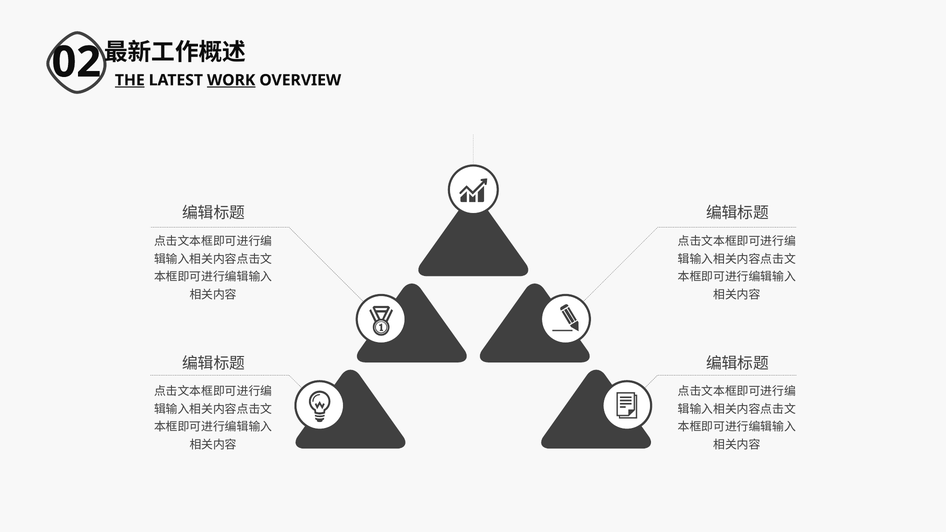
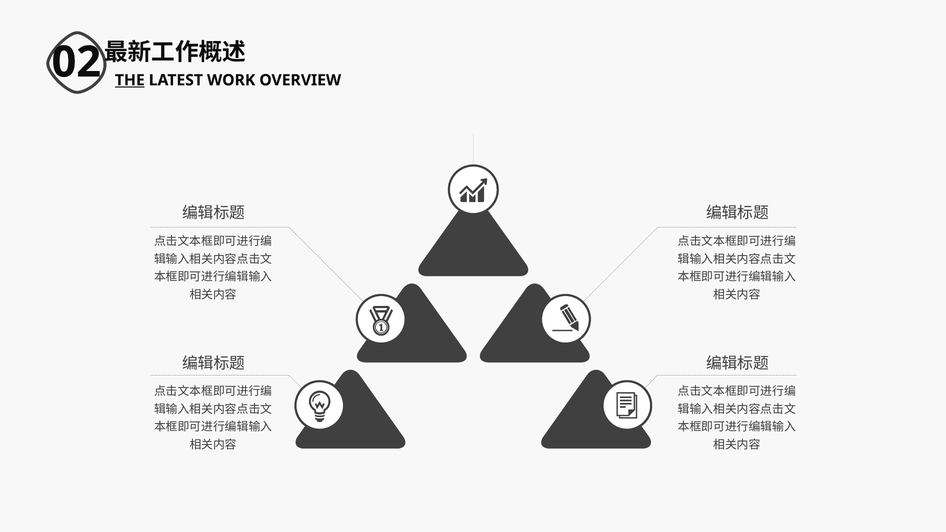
WORK underline: present -> none
